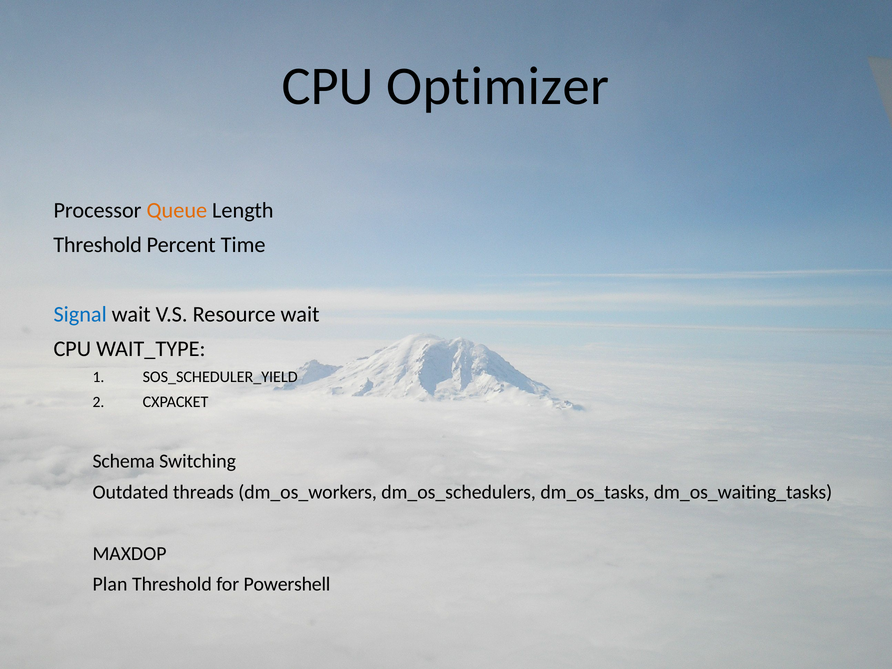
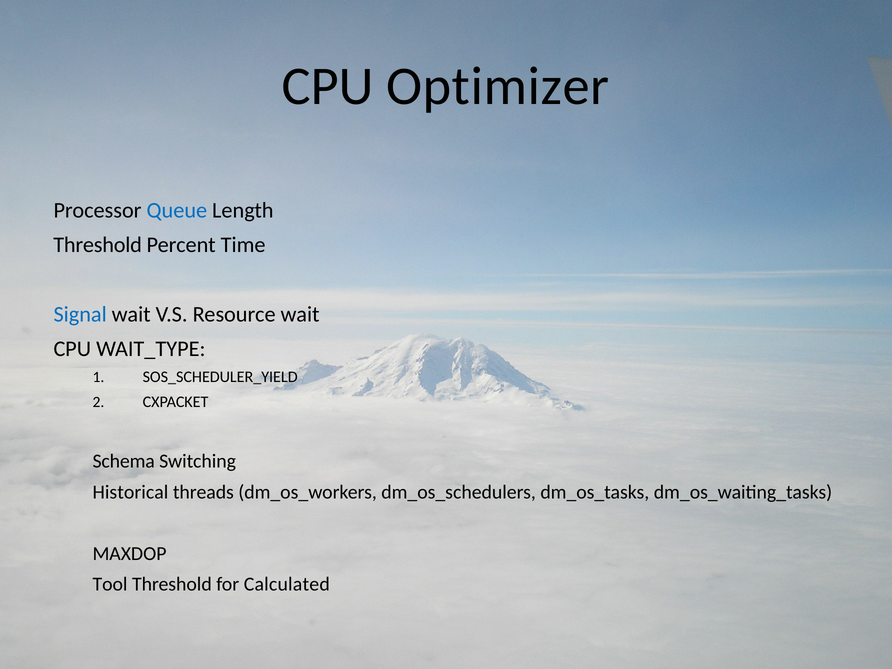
Queue colour: orange -> blue
Outdated: Outdated -> Historical
Plan: Plan -> Tool
Powershell: Powershell -> Calculated
